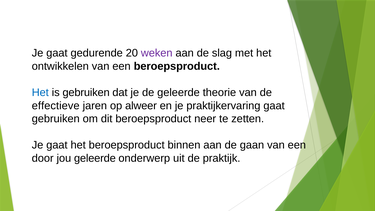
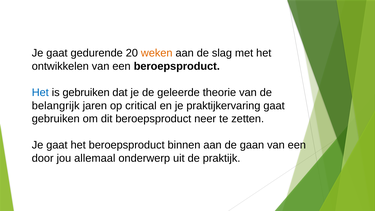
weken colour: purple -> orange
effectieve: effectieve -> belangrijk
alweer: alweer -> critical
jou geleerde: geleerde -> allemaal
